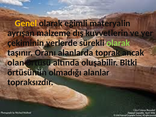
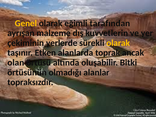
materyalin: materyalin -> tarafından
olarak at (118, 43) colour: light green -> yellow
Oranı: Oranı -> Etken
